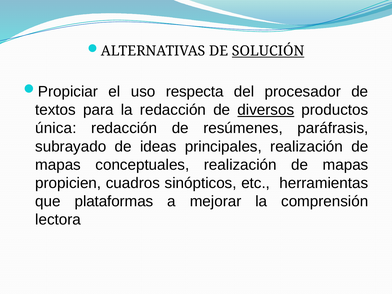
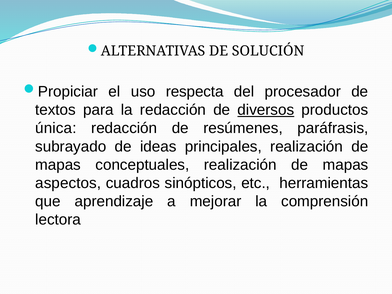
SOLUCIÓN underline: present -> none
propicien: propicien -> aspectos
plataformas: plataformas -> aprendizaje
